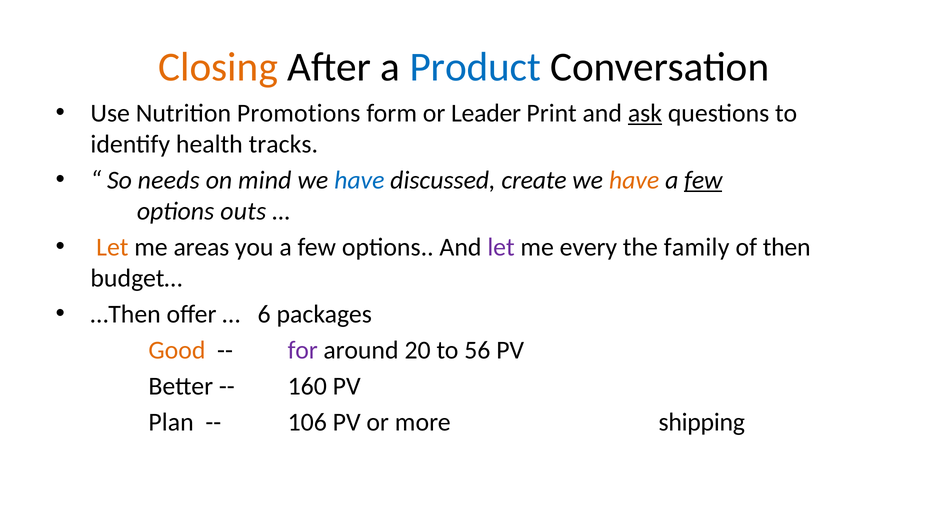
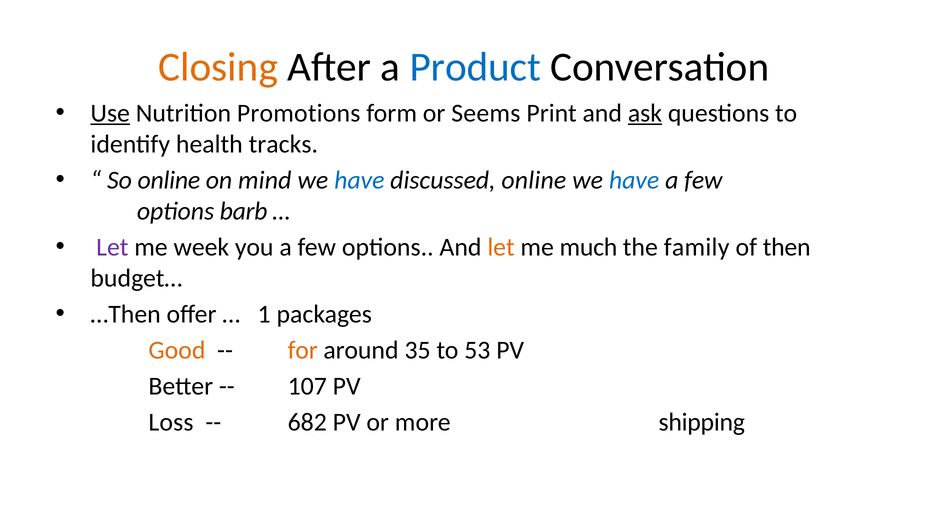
Use underline: none -> present
Leader: Leader -> Seems
So needs: needs -> online
discussed create: create -> online
have at (634, 180) colour: orange -> blue
few at (703, 180) underline: present -> none
outs: outs -> barb
Let at (112, 247) colour: orange -> purple
areas: areas -> week
let at (501, 247) colour: purple -> orange
every: every -> much
6: 6 -> 1
for colour: purple -> orange
20: 20 -> 35
56: 56 -> 53
160: 160 -> 107
Plan: Plan -> Loss
106: 106 -> 682
